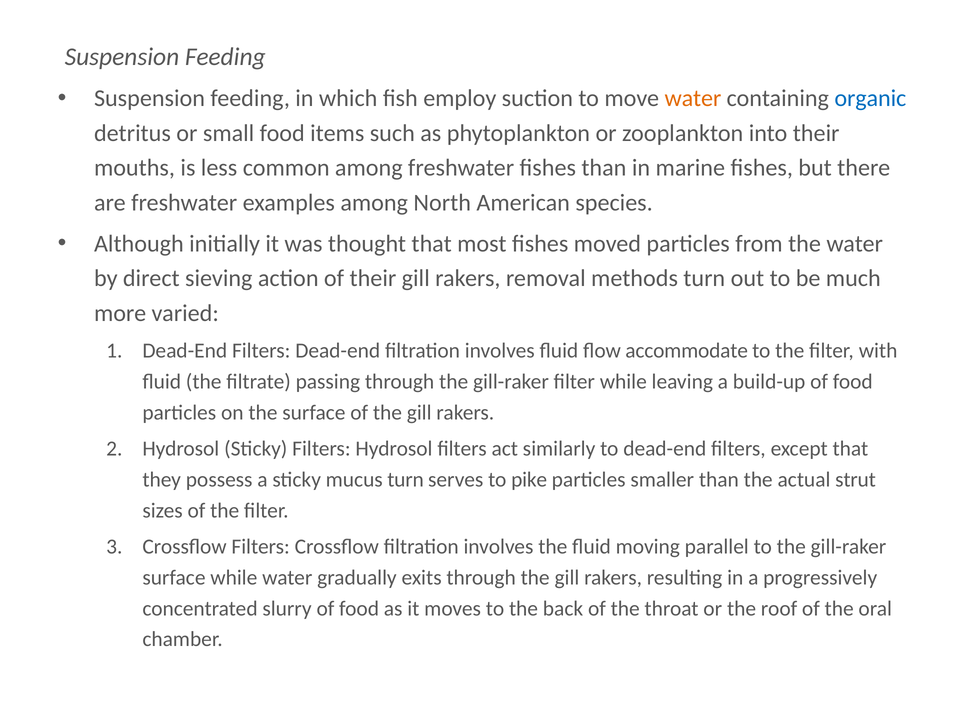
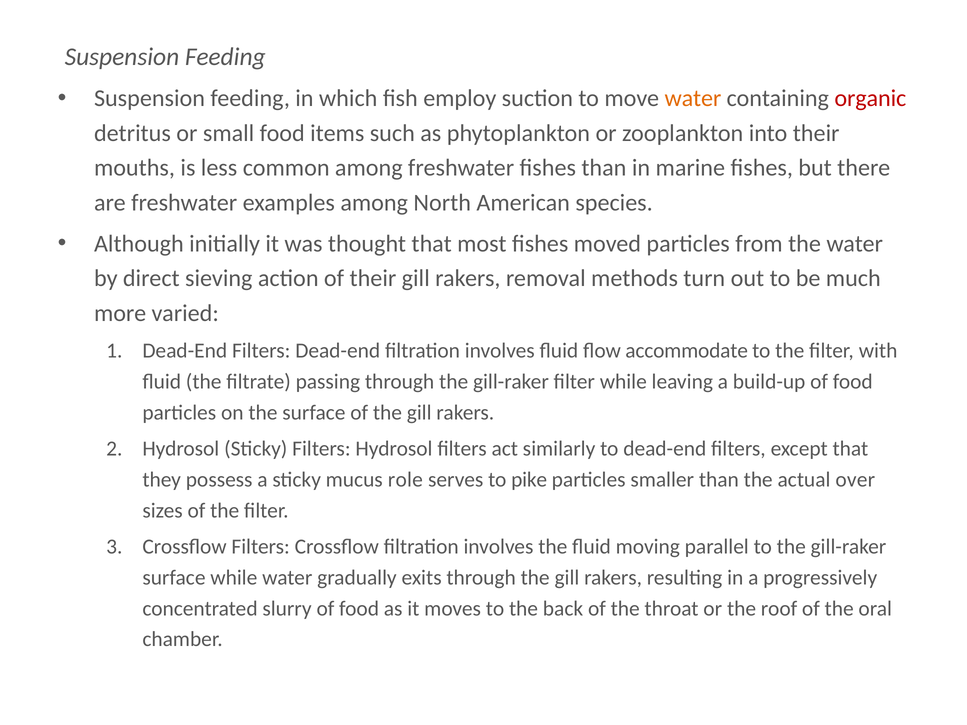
organic colour: blue -> red
mucus turn: turn -> role
strut: strut -> over
